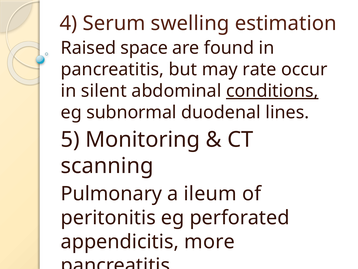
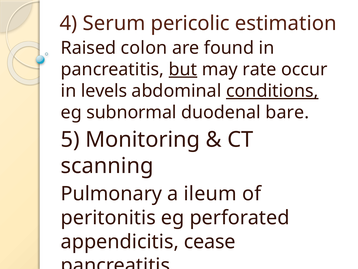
swelling: swelling -> pericolic
space: space -> colon
but underline: none -> present
silent: silent -> levels
lines: lines -> bare
more: more -> cease
